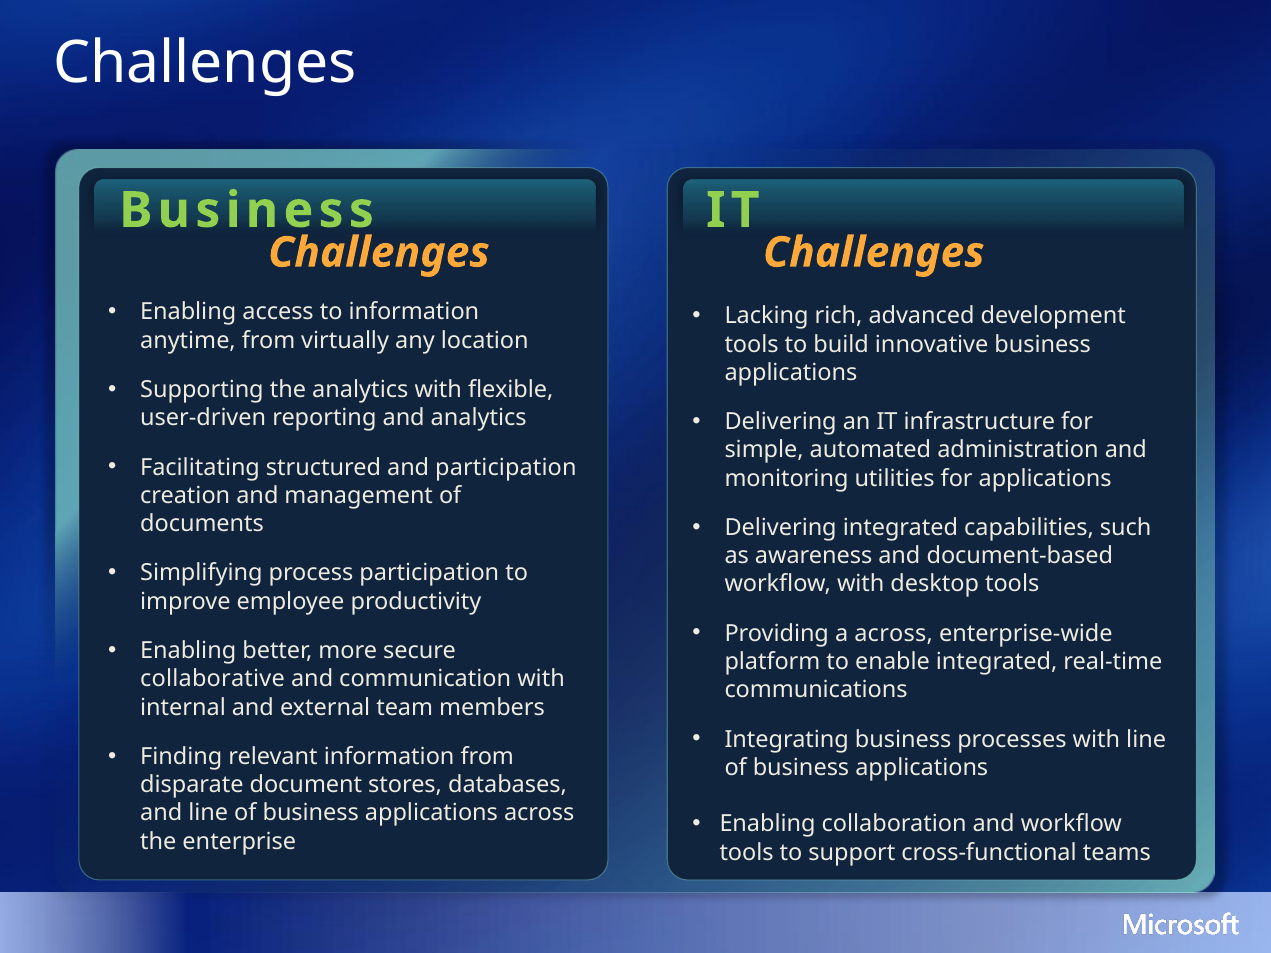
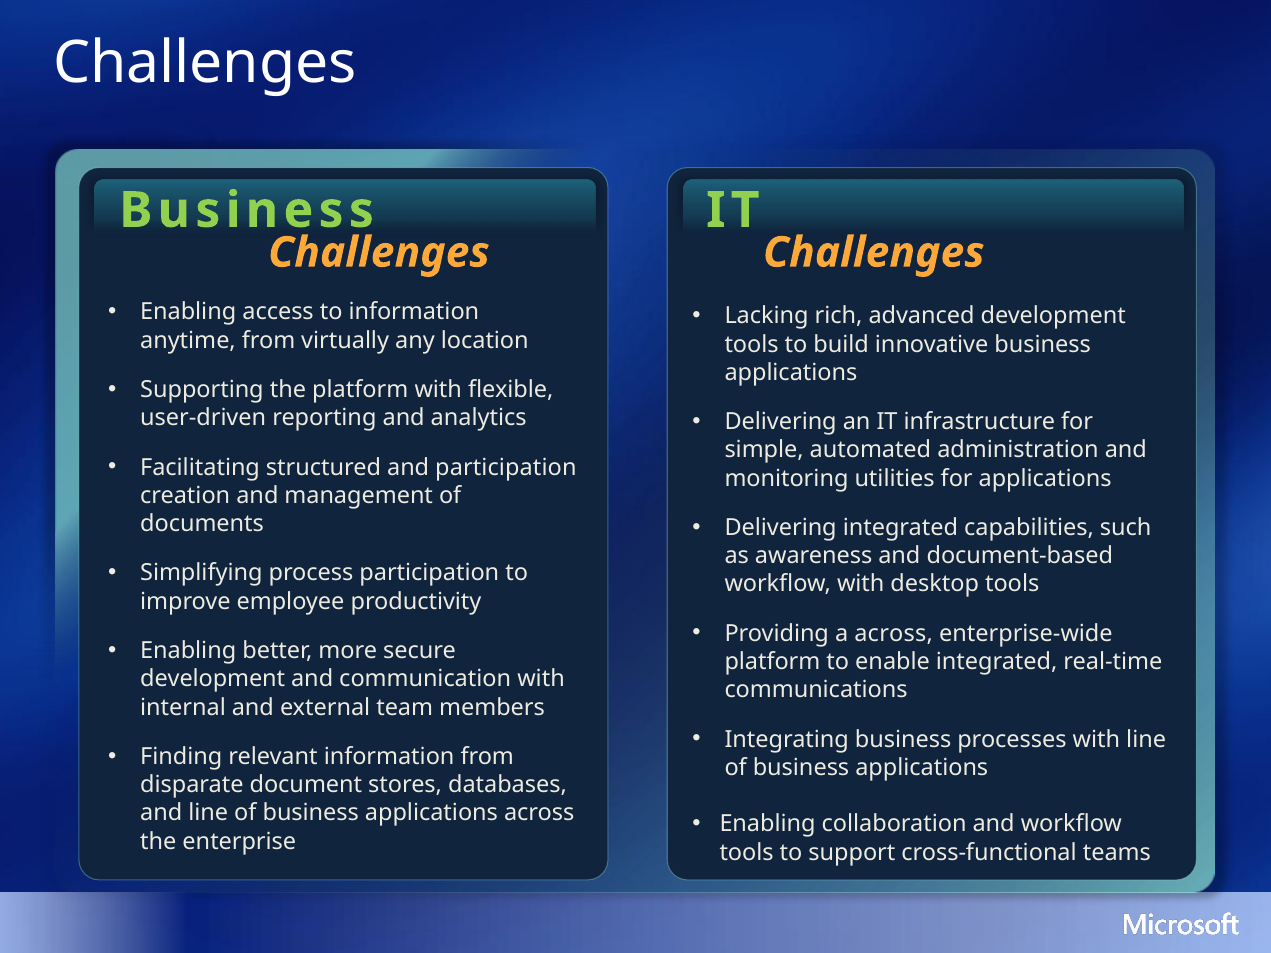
the analytics: analytics -> platform
collaborative at (213, 679): collaborative -> development
